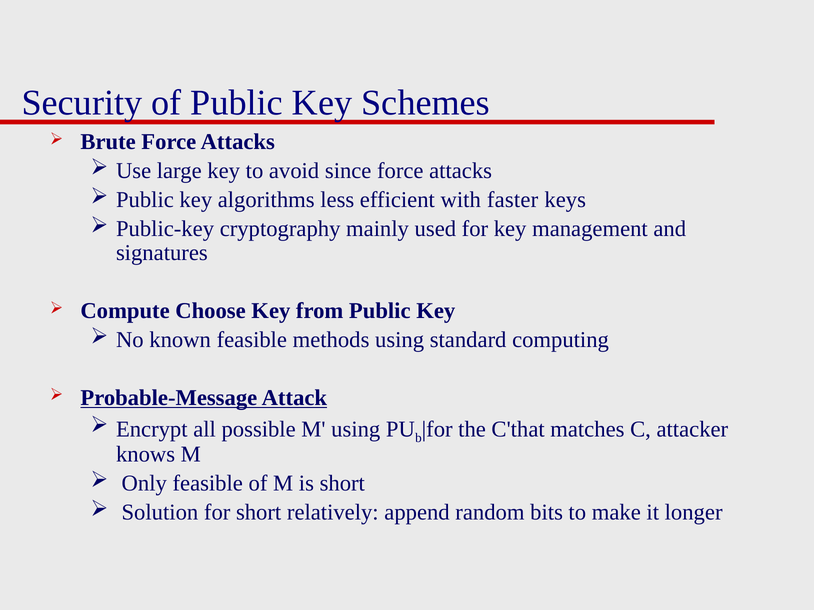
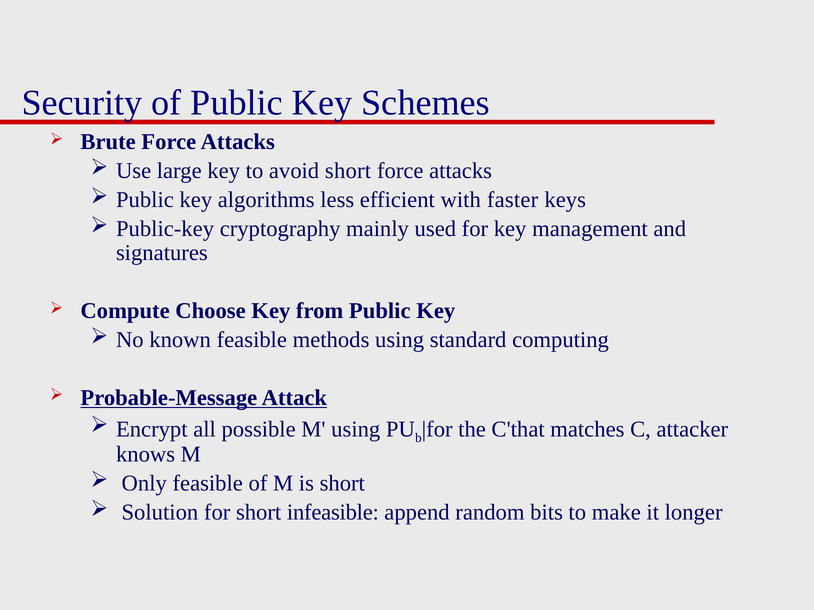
avoid since: since -> short
relatively: relatively -> infeasible
